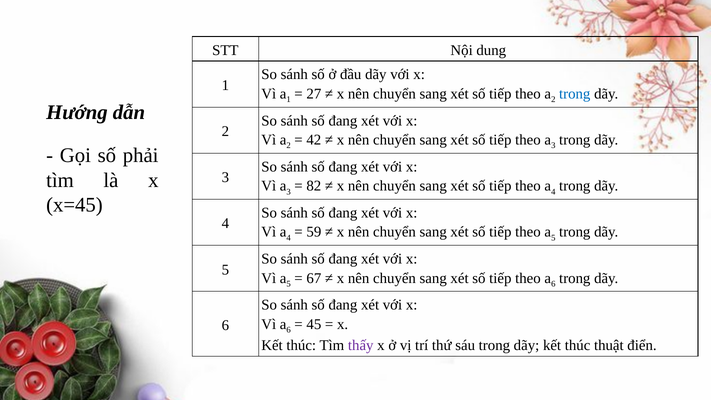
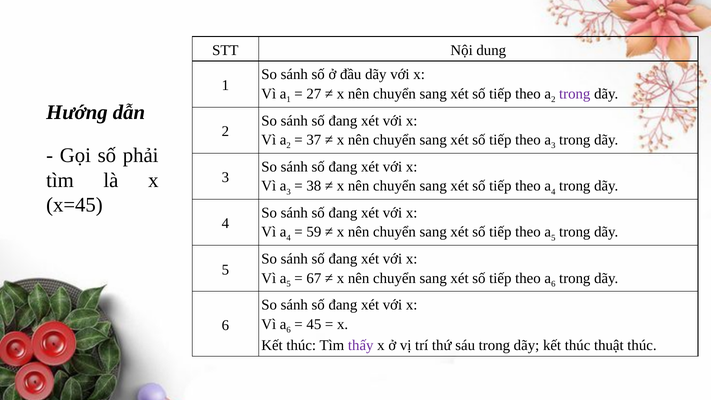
trong at (575, 94) colour: blue -> purple
42: 42 -> 37
82: 82 -> 38
thuật điển: điển -> thúc
